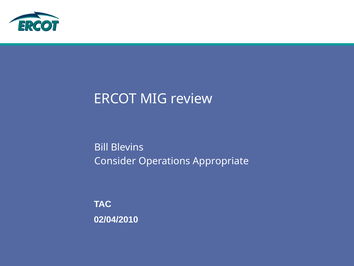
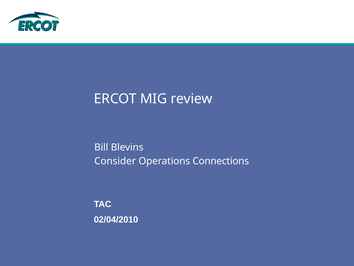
Appropriate: Appropriate -> Connections
